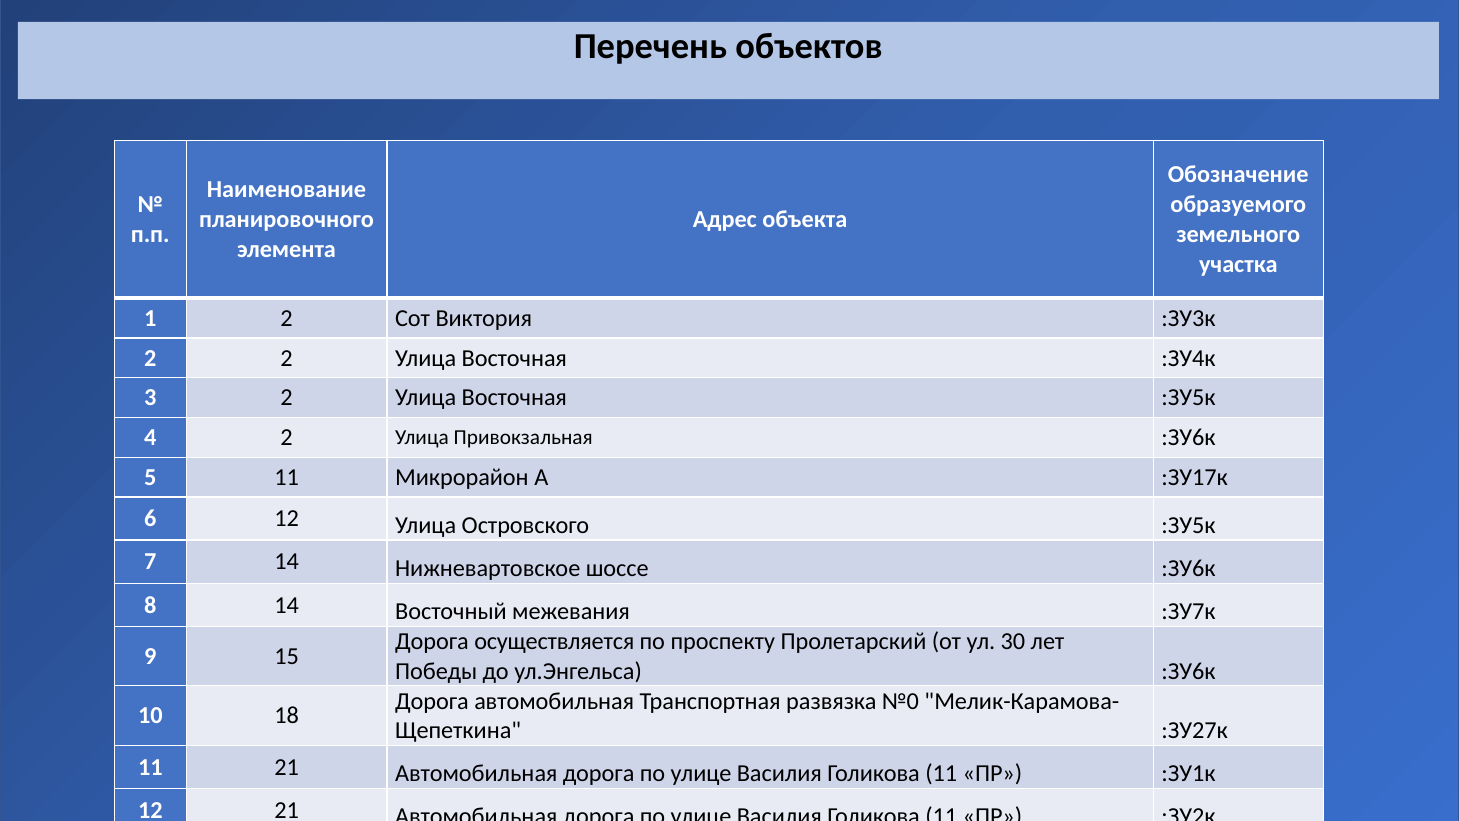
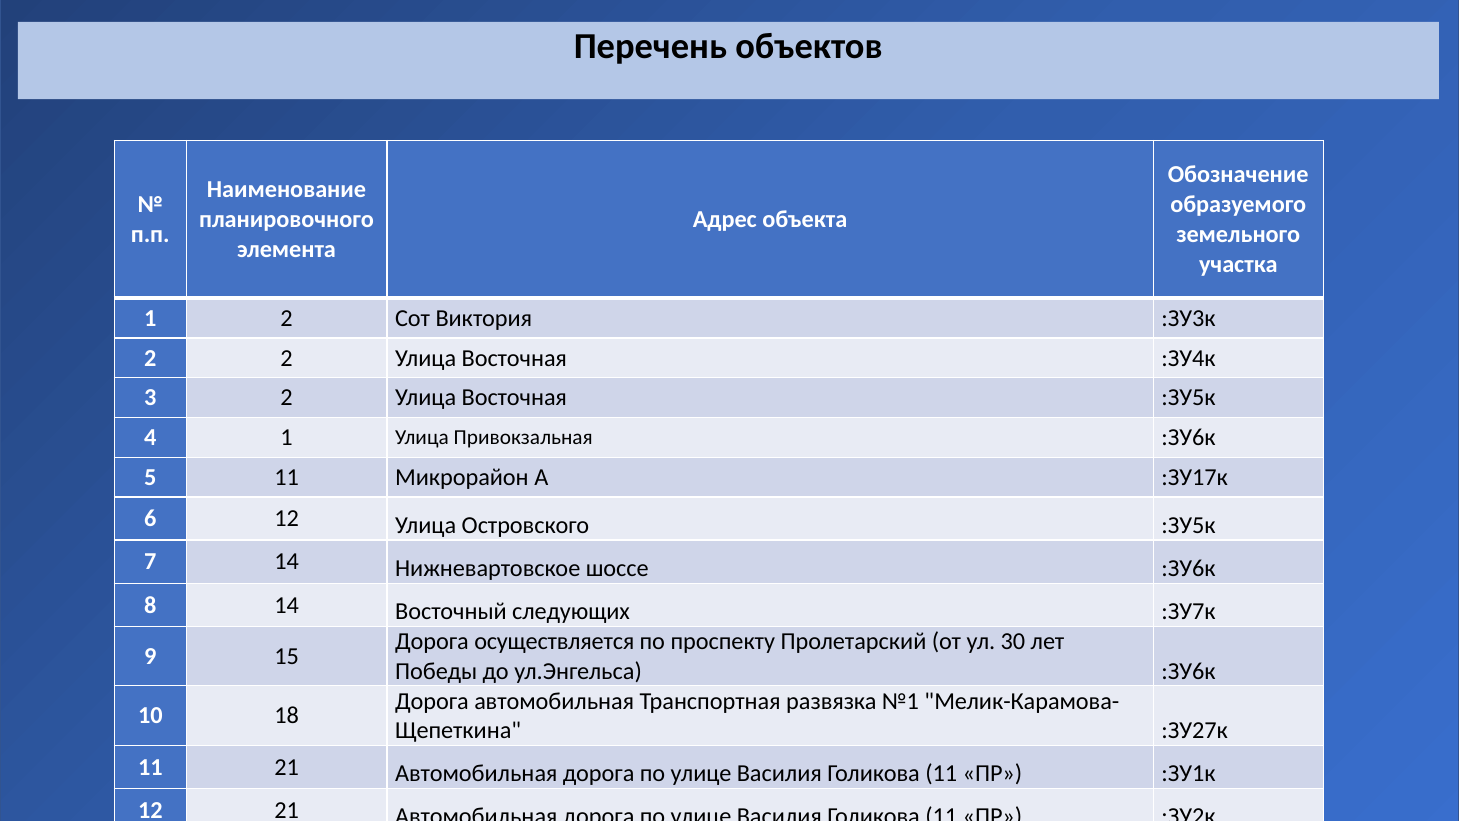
4 2: 2 -> 1
межевания: межевания -> следующих
№0: №0 -> №1
